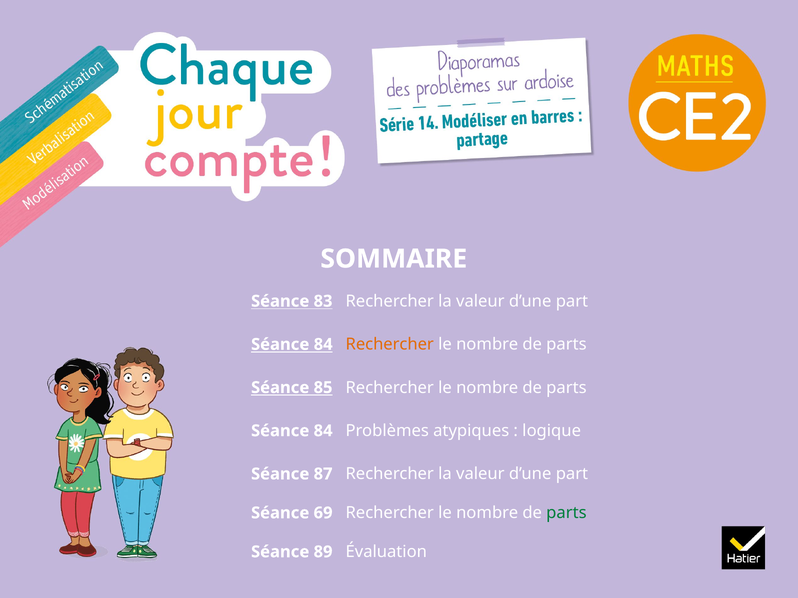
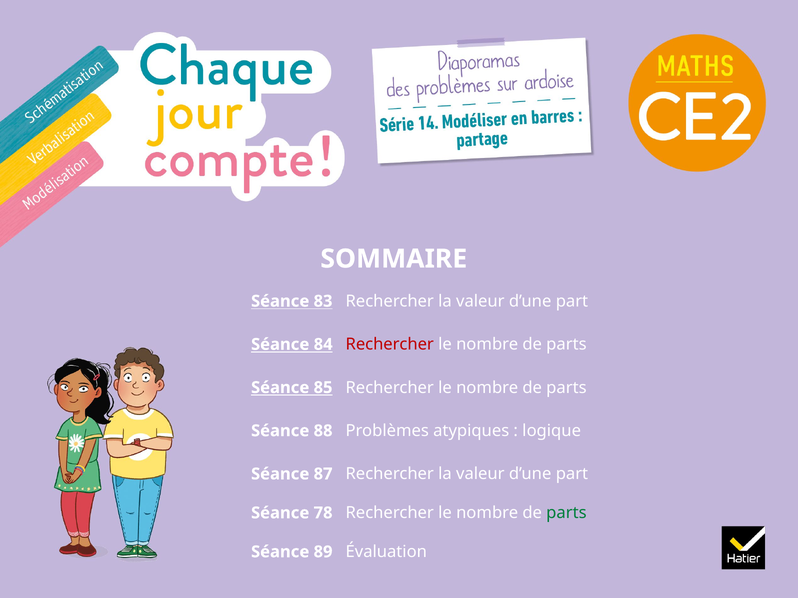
Rechercher at (390, 345) colour: orange -> red
84 at (323, 431): 84 -> 88
69: 69 -> 78
